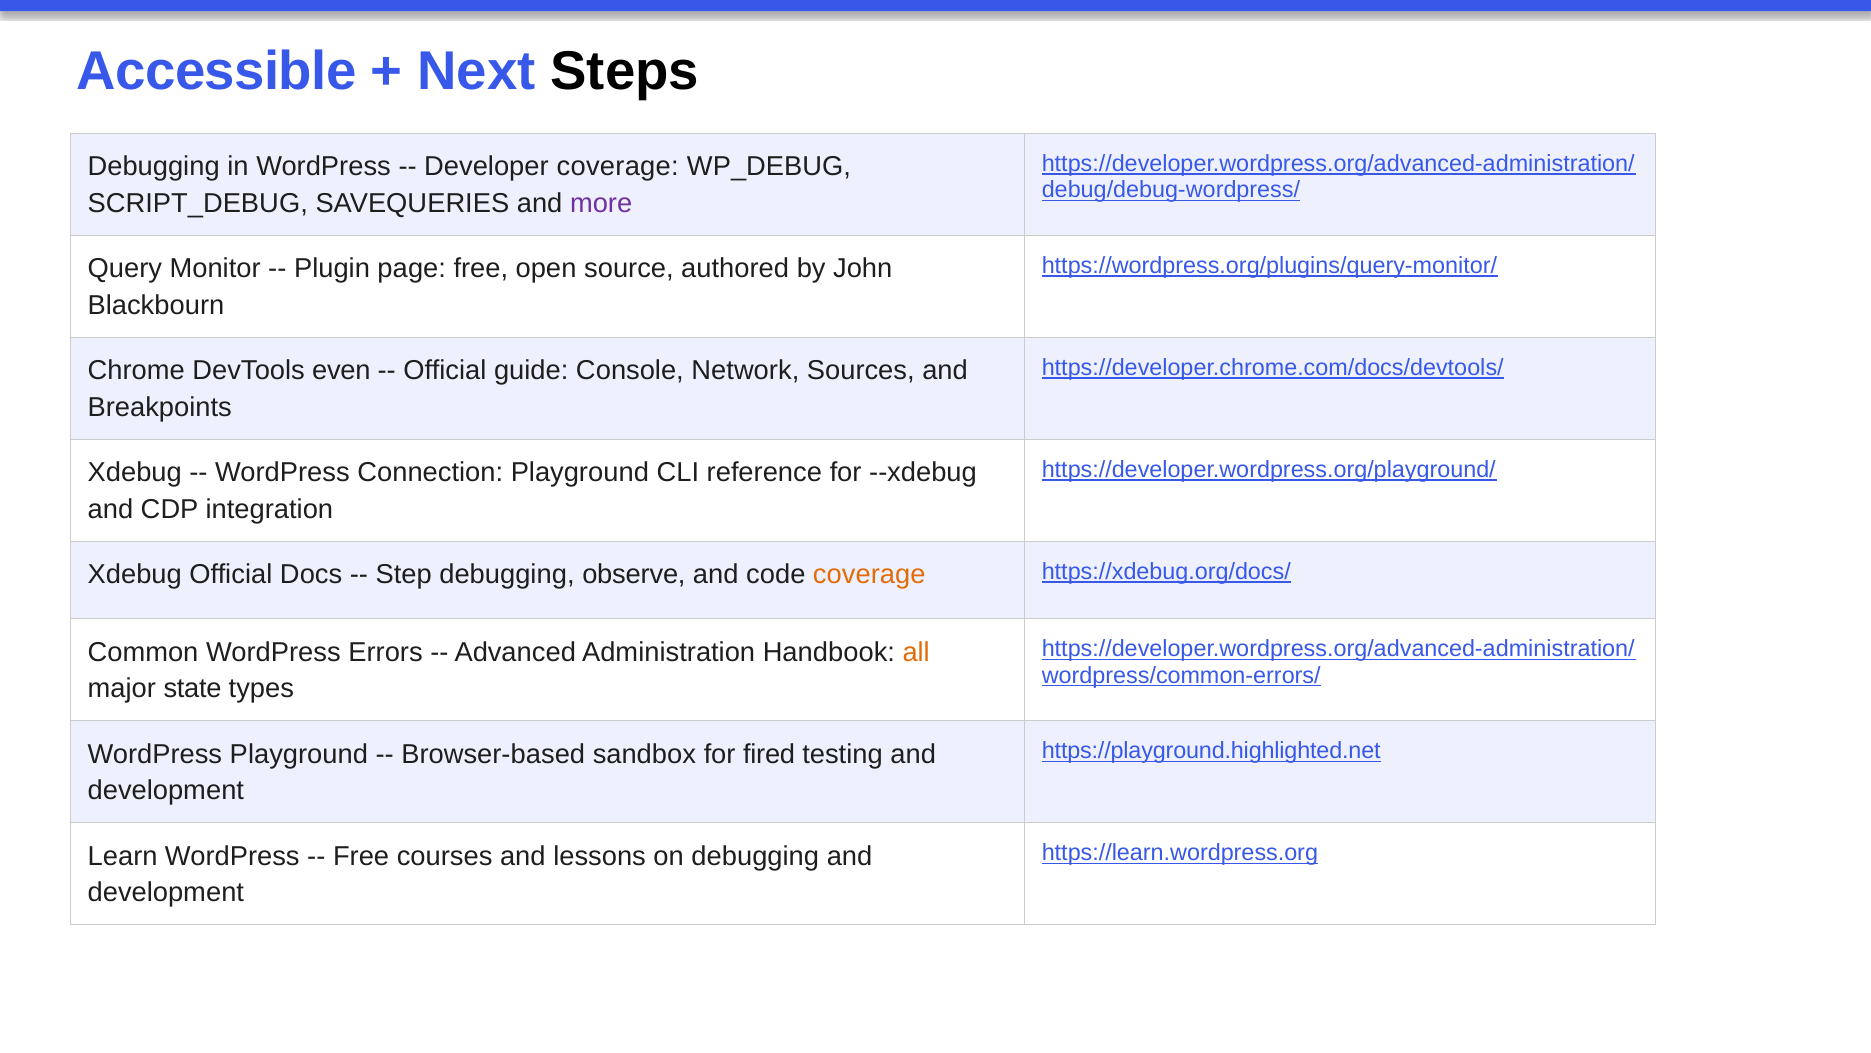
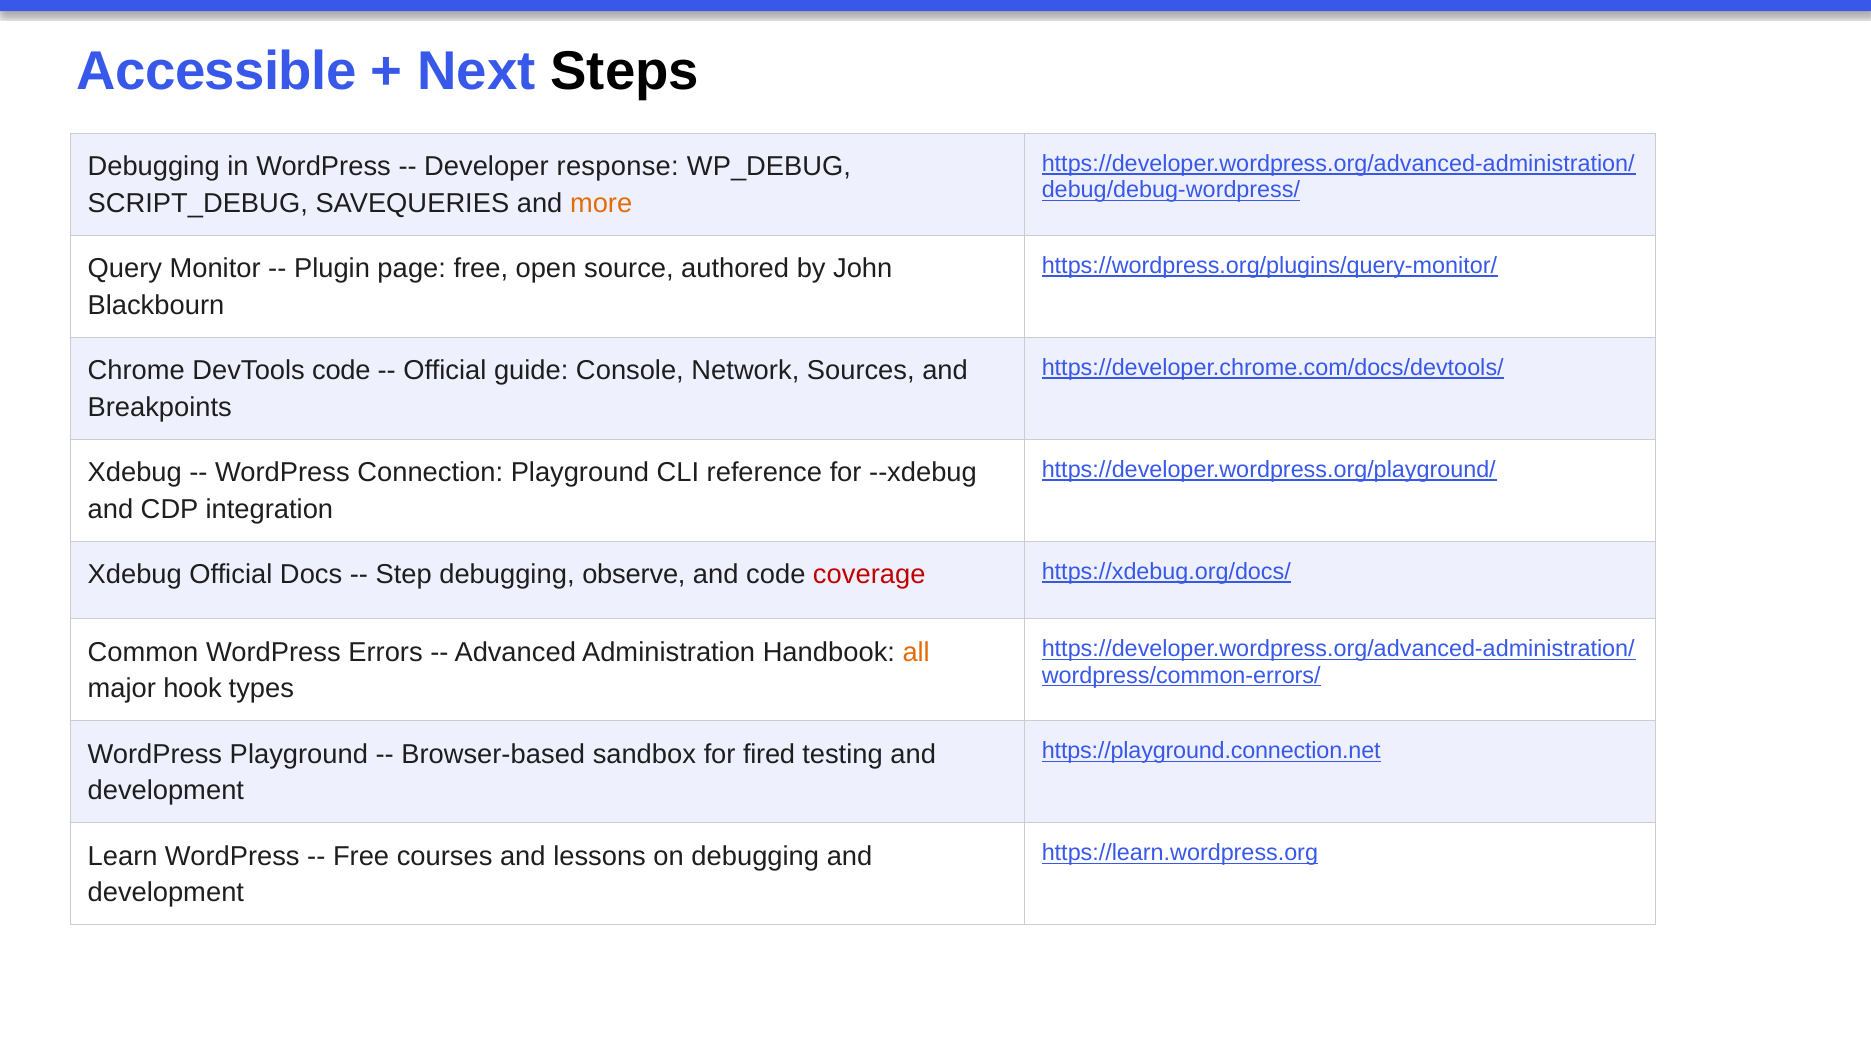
Developer coverage: coverage -> response
more colour: purple -> orange
DevTools even: even -> code
coverage at (869, 575) colour: orange -> red
state: state -> hook
https://playground.highlighted.net: https://playground.highlighted.net -> https://playground.connection.net
